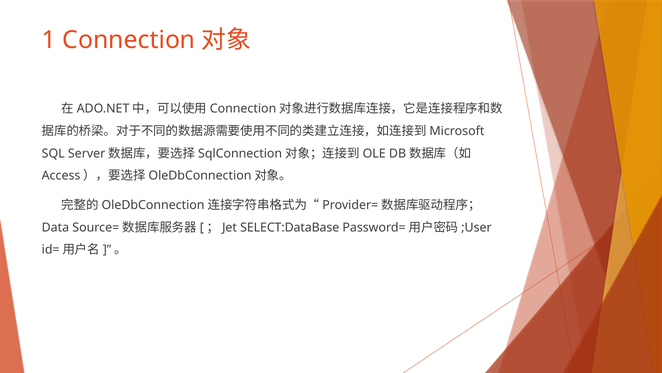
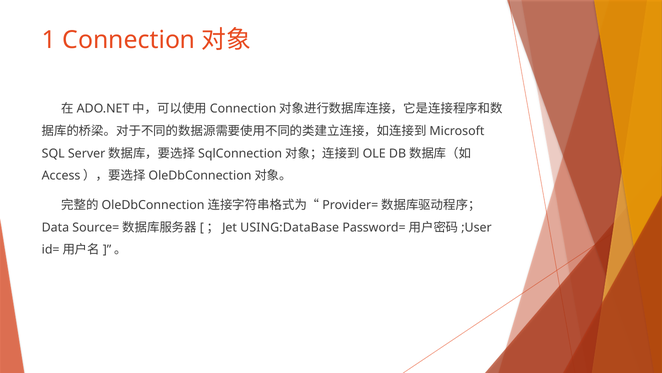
SELECT:DataBase: SELECT:DataBase -> USING:DataBase
